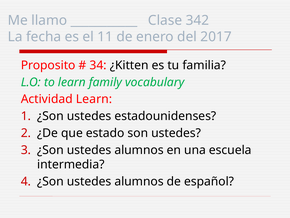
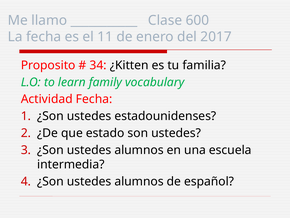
342: 342 -> 600
Actividad Learn: Learn -> Fecha
